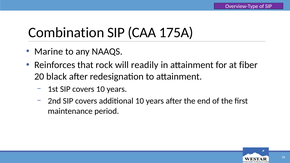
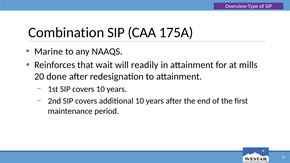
rock: rock -> wait
fiber: fiber -> mills
black: black -> done
